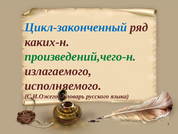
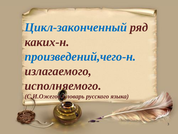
произведений,чего-н colour: green -> blue
